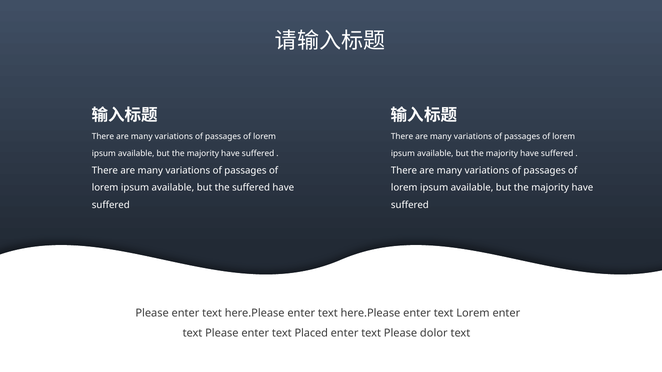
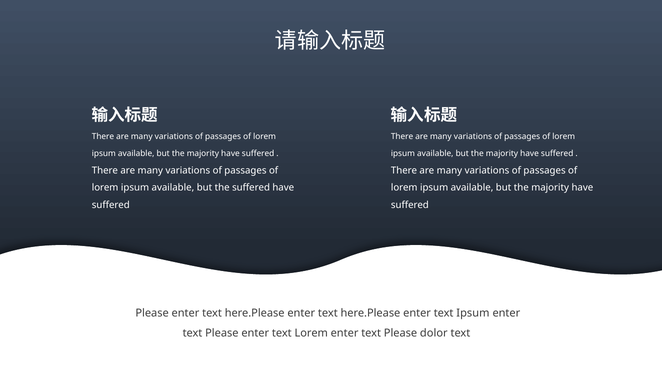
text Lorem: Lorem -> Ipsum
text Placed: Placed -> Lorem
